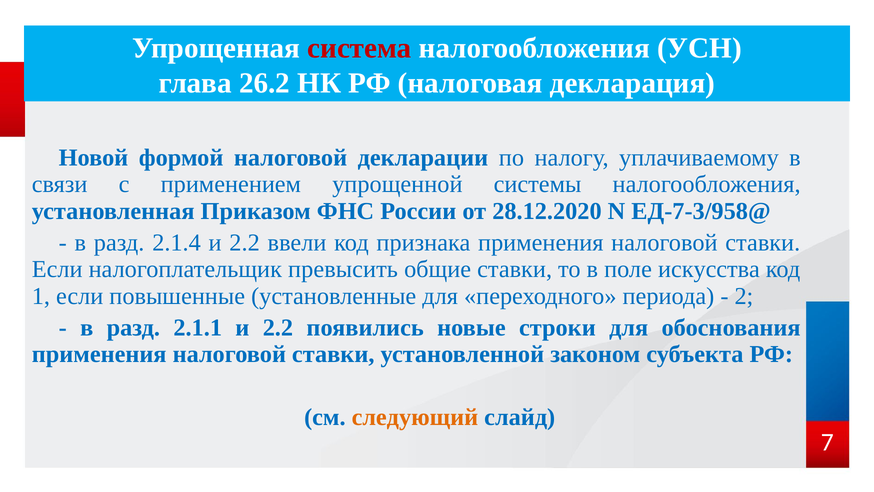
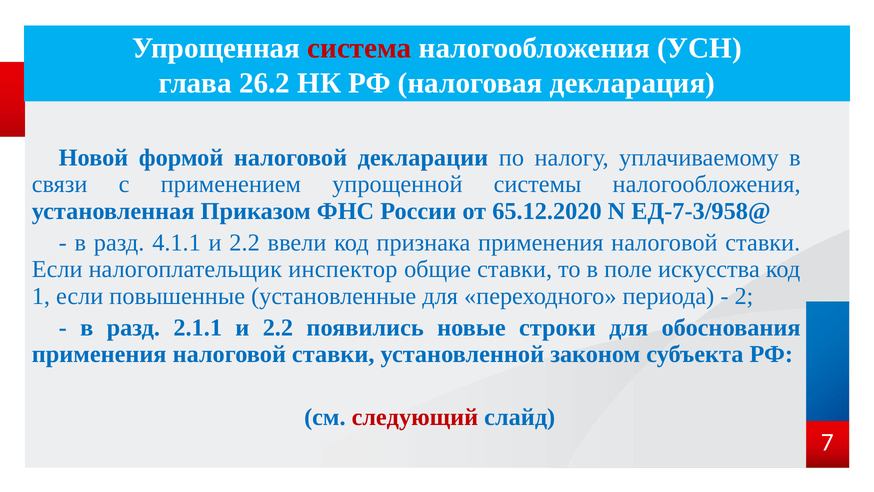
28.12.2020: 28.12.2020 -> 65.12.2020
2.1.4: 2.1.4 -> 4.1.1
превысить: превысить -> инспектор
следующий colour: orange -> red
